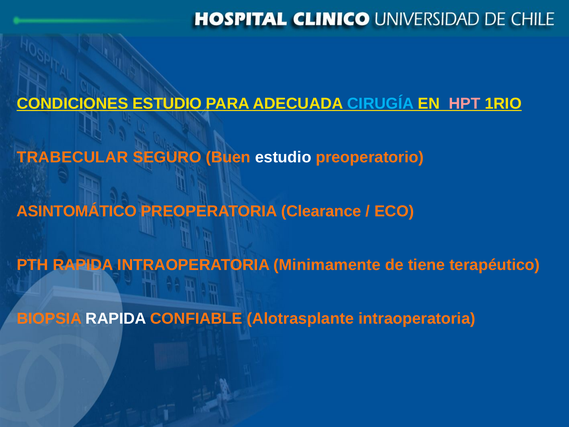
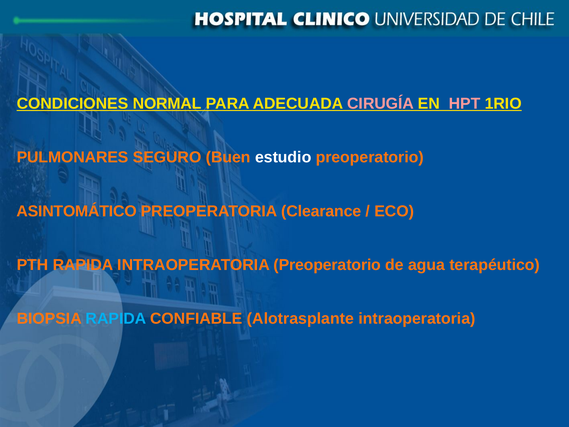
CONDICIONES ESTUDIO: ESTUDIO -> NORMAL
CIRUGÍA colour: light blue -> pink
TRABECULAR: TRABECULAR -> PULMONARES
INTRAOPERATORIA Minimamente: Minimamente -> Preoperatorio
tiene: tiene -> agua
RAPIDA at (116, 319) colour: white -> light blue
